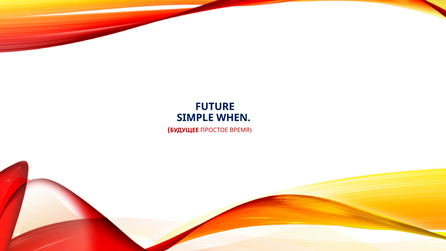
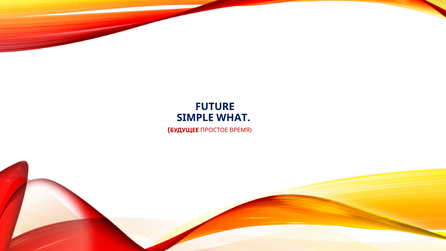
WHEN: WHEN -> WHAT
